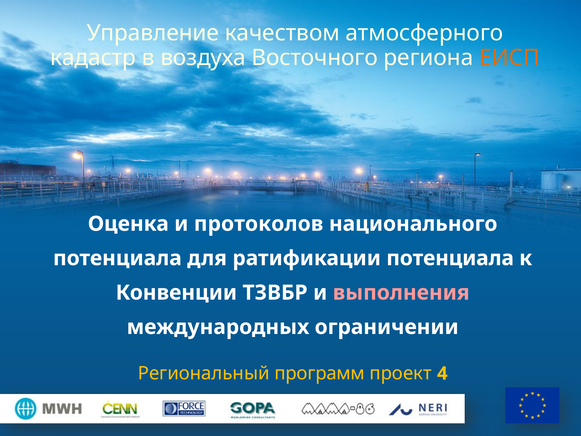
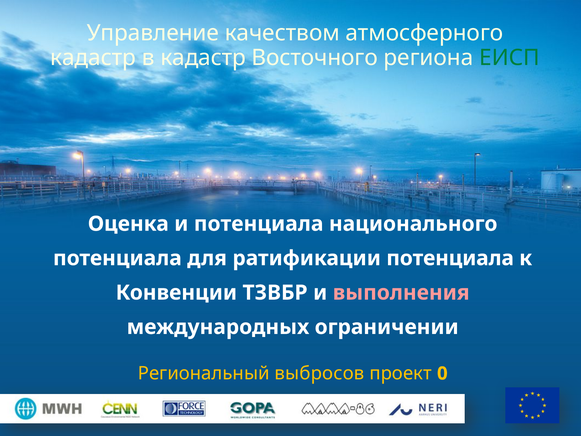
в воздуха: воздуха -> кадастр
ЕИСП colour: orange -> green
и протоколов: протоколов -> потенциала
программ: программ -> выбросов
4: 4 -> 0
